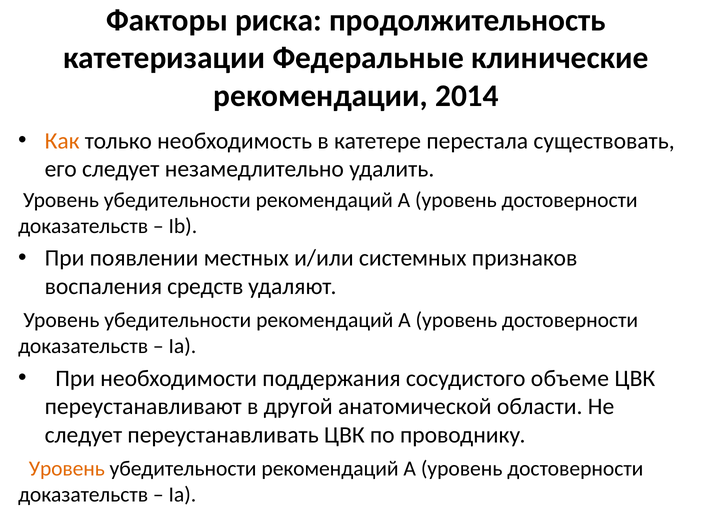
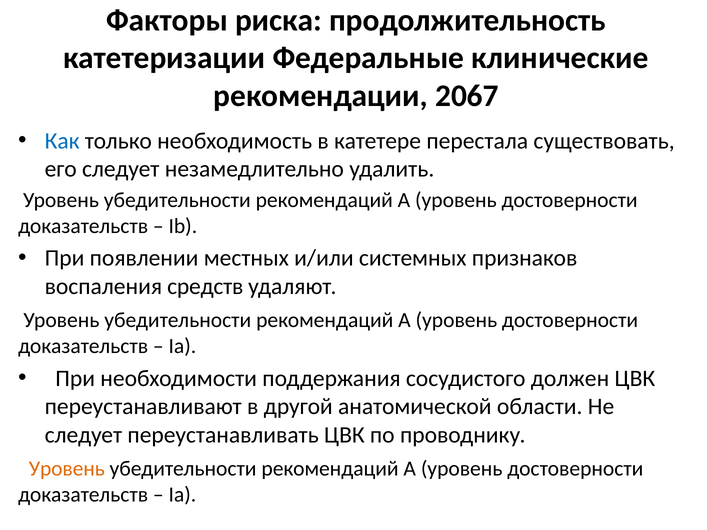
2014: 2014 -> 2067
Как colour: orange -> blue
объеме: объеме -> должен
